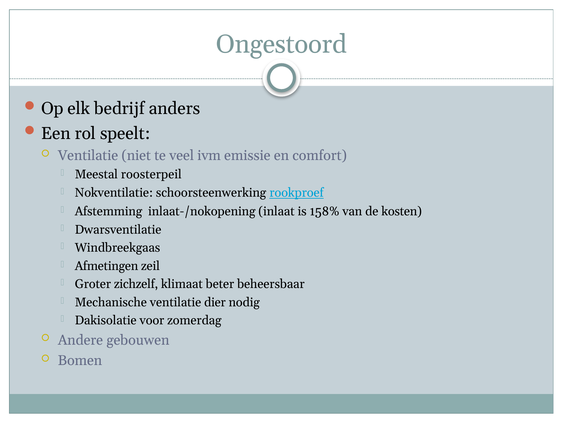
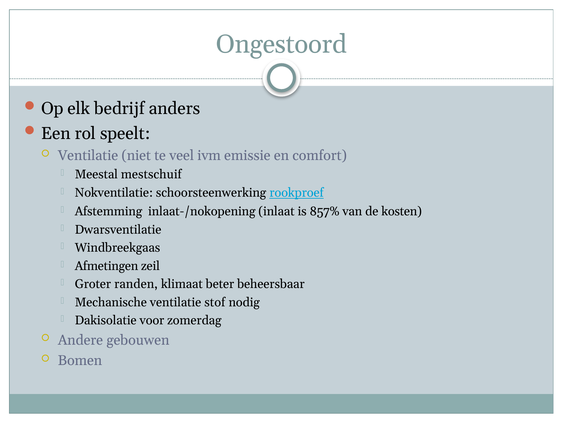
roosterpeil: roosterpeil -> mestschuif
158%: 158% -> 857%
zichzelf: zichzelf -> randen
dier: dier -> stof
